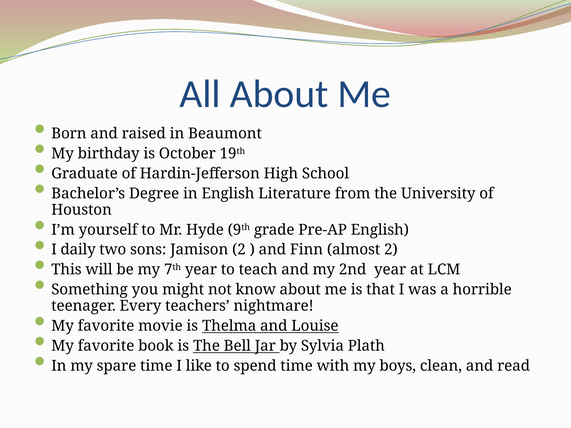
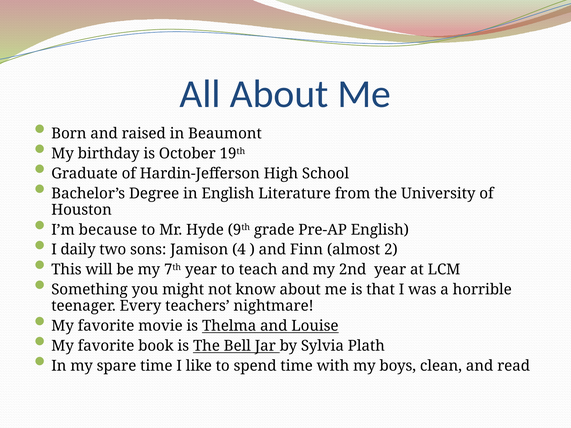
yourself: yourself -> because
Jamison 2: 2 -> 4
